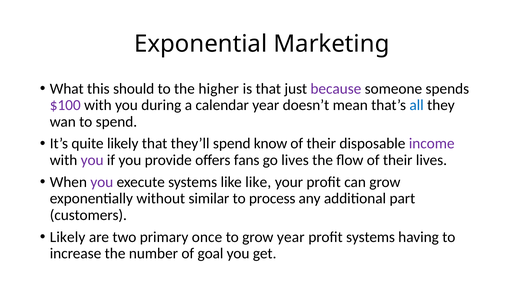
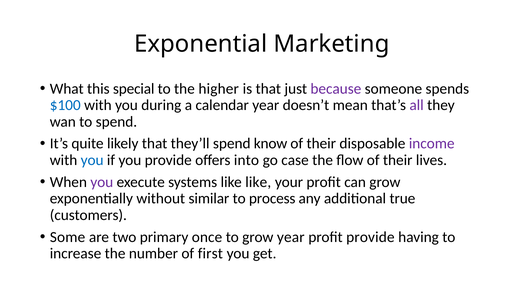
should: should -> special
$100 colour: purple -> blue
all colour: blue -> purple
you at (92, 160) colour: purple -> blue
fans: fans -> into
go lives: lives -> case
part: part -> true
Likely at (68, 237): Likely -> Some
profit systems: systems -> provide
goal: goal -> first
